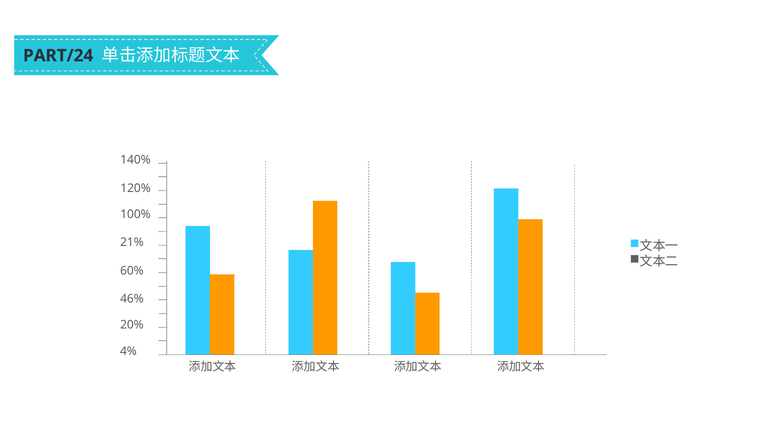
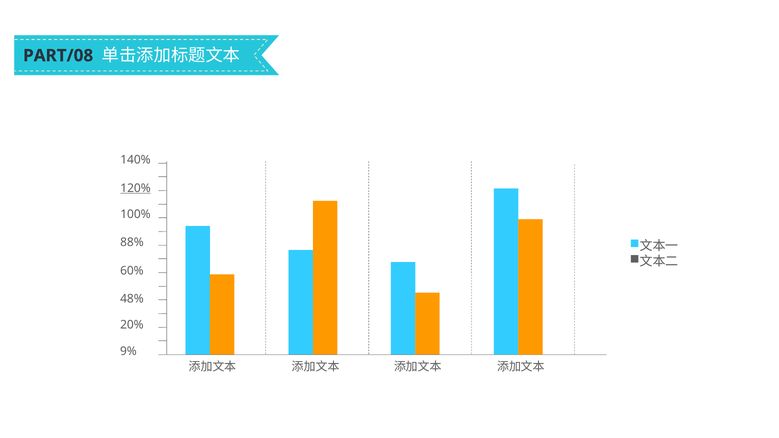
PART/24: PART/24 -> PART/08
120% underline: none -> present
21%: 21% -> 88%
46%: 46% -> 48%
4%: 4% -> 9%
